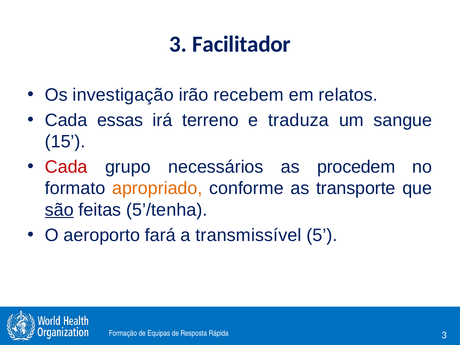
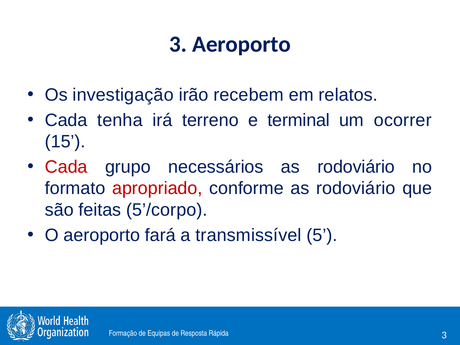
3 Facilitador: Facilitador -> Aeroporto
essas: essas -> tenha
traduza: traduza -> terminal
sangue: sangue -> ocorrer
procedem at (356, 167): procedem -> rodoviário
apropriado colour: orange -> red
conforme as transporte: transporte -> rodoviário
são underline: present -> none
5’/tenha: 5’/tenha -> 5’/corpo
